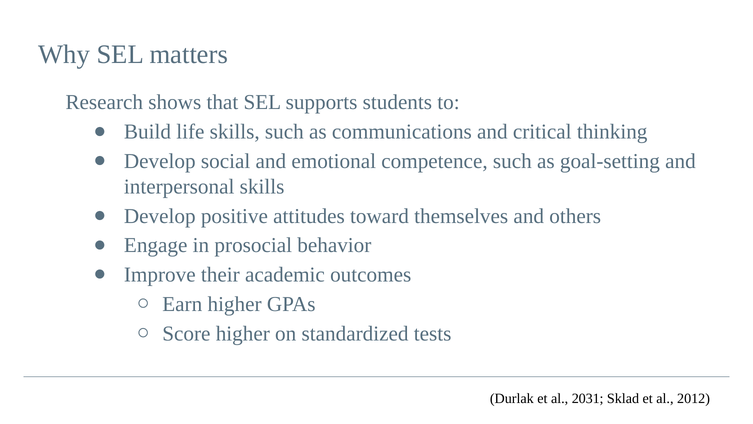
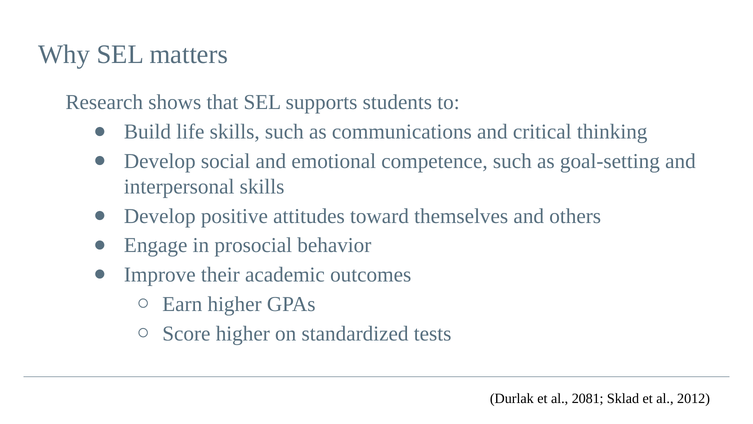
2031: 2031 -> 2081
